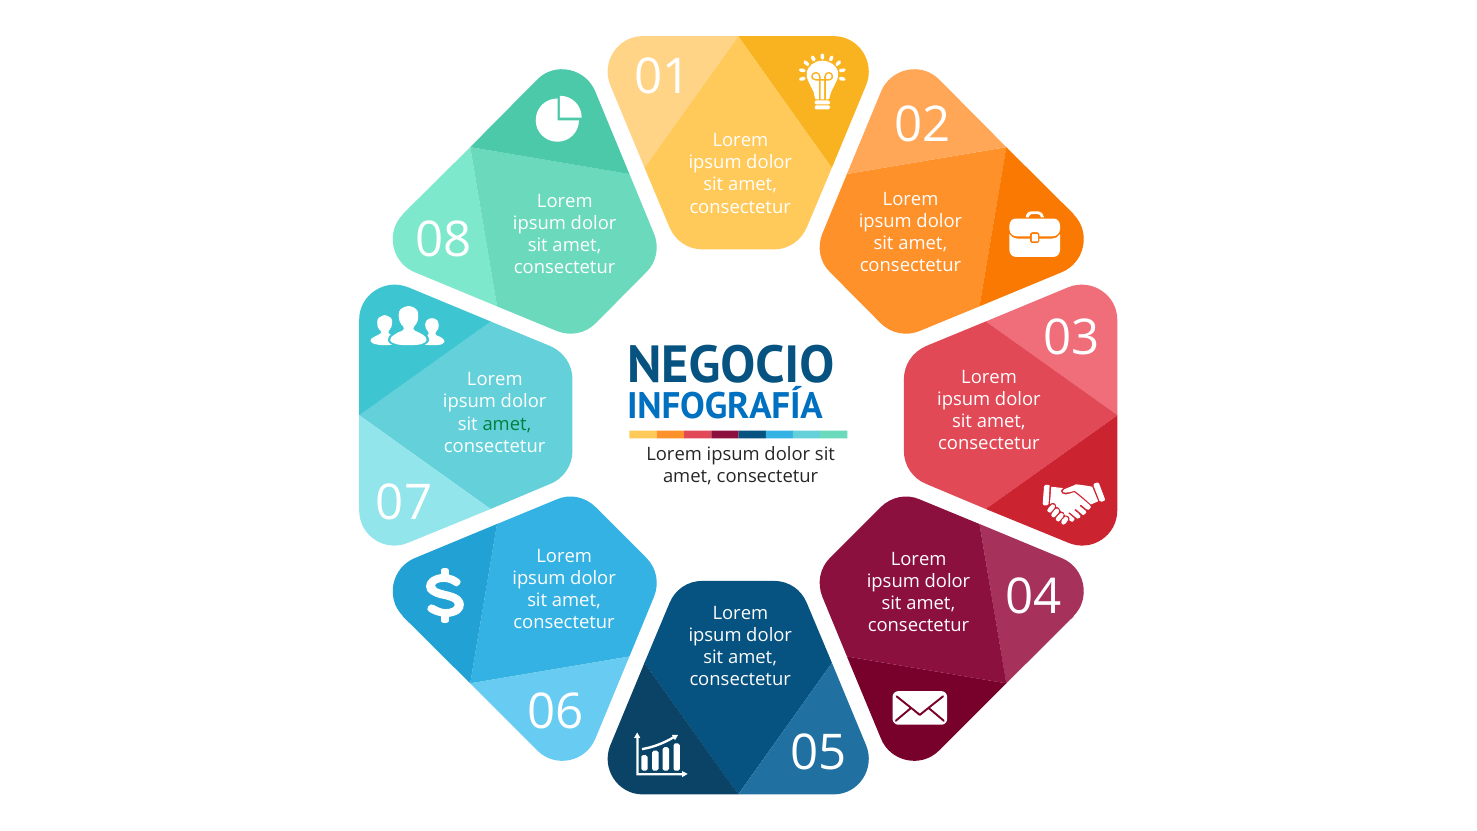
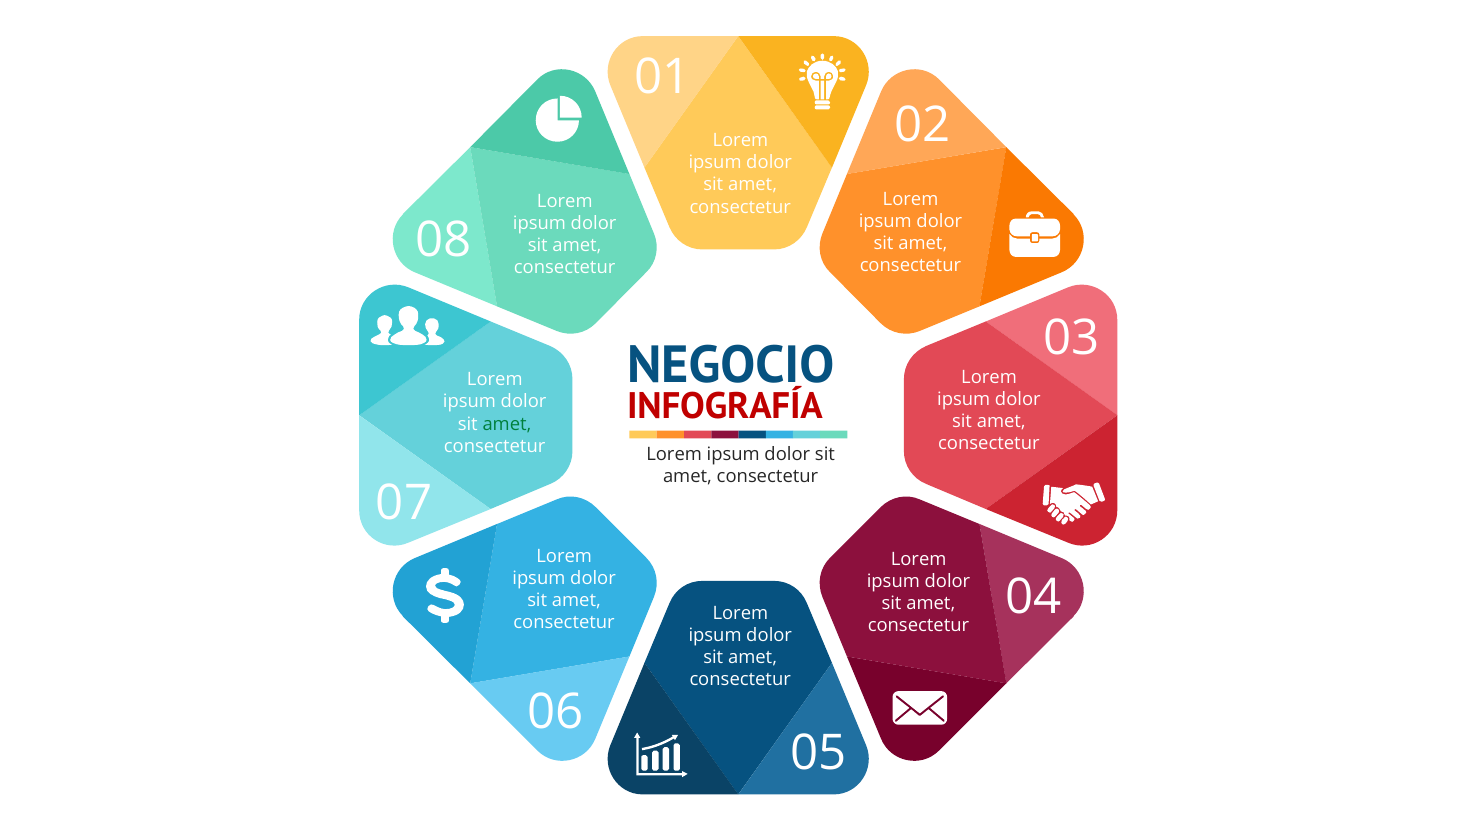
INFOGRAFÍA colour: blue -> red
